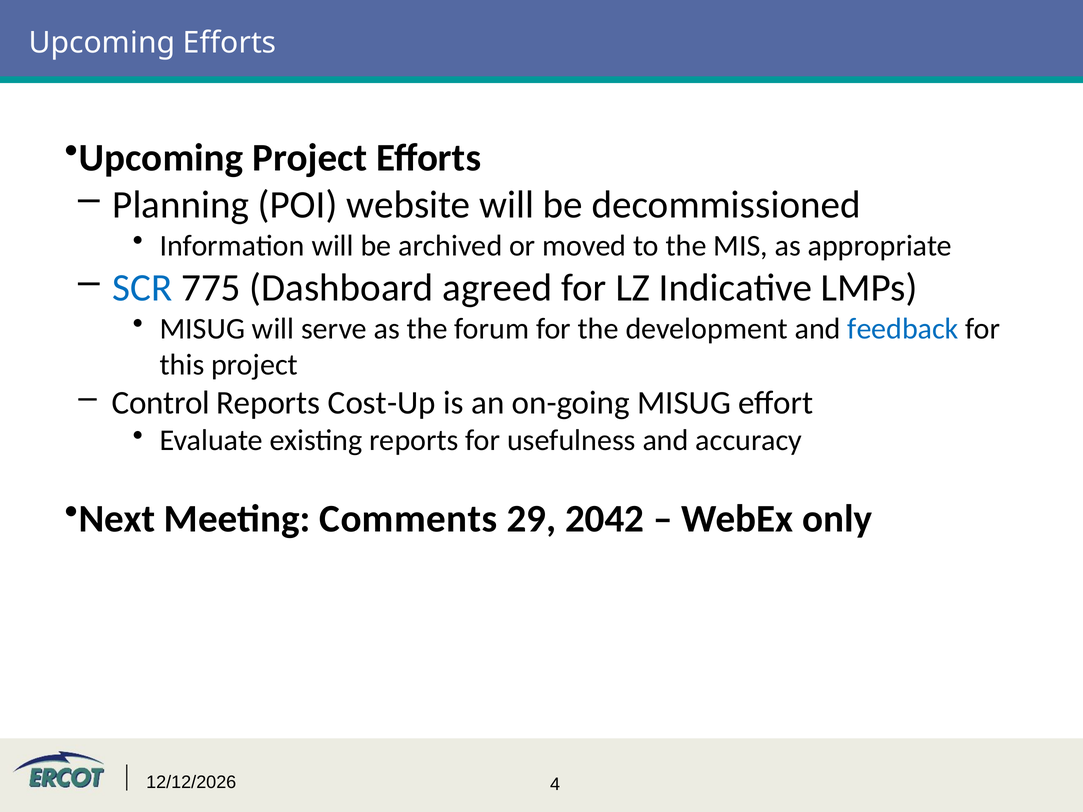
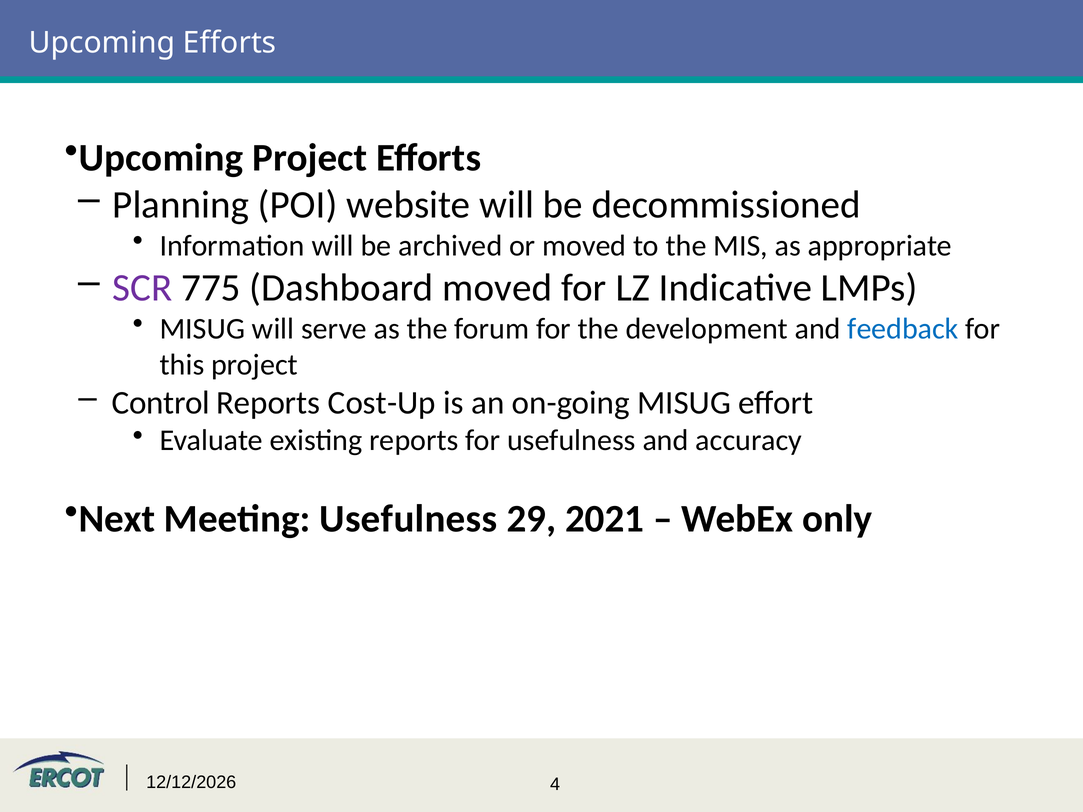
SCR colour: blue -> purple
Dashboard agreed: agreed -> moved
Meeting Comments: Comments -> Usefulness
2042: 2042 -> 2021
